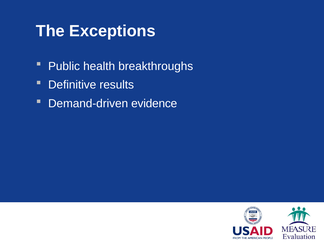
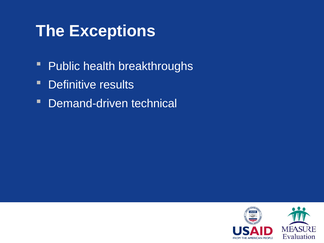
evidence: evidence -> technical
